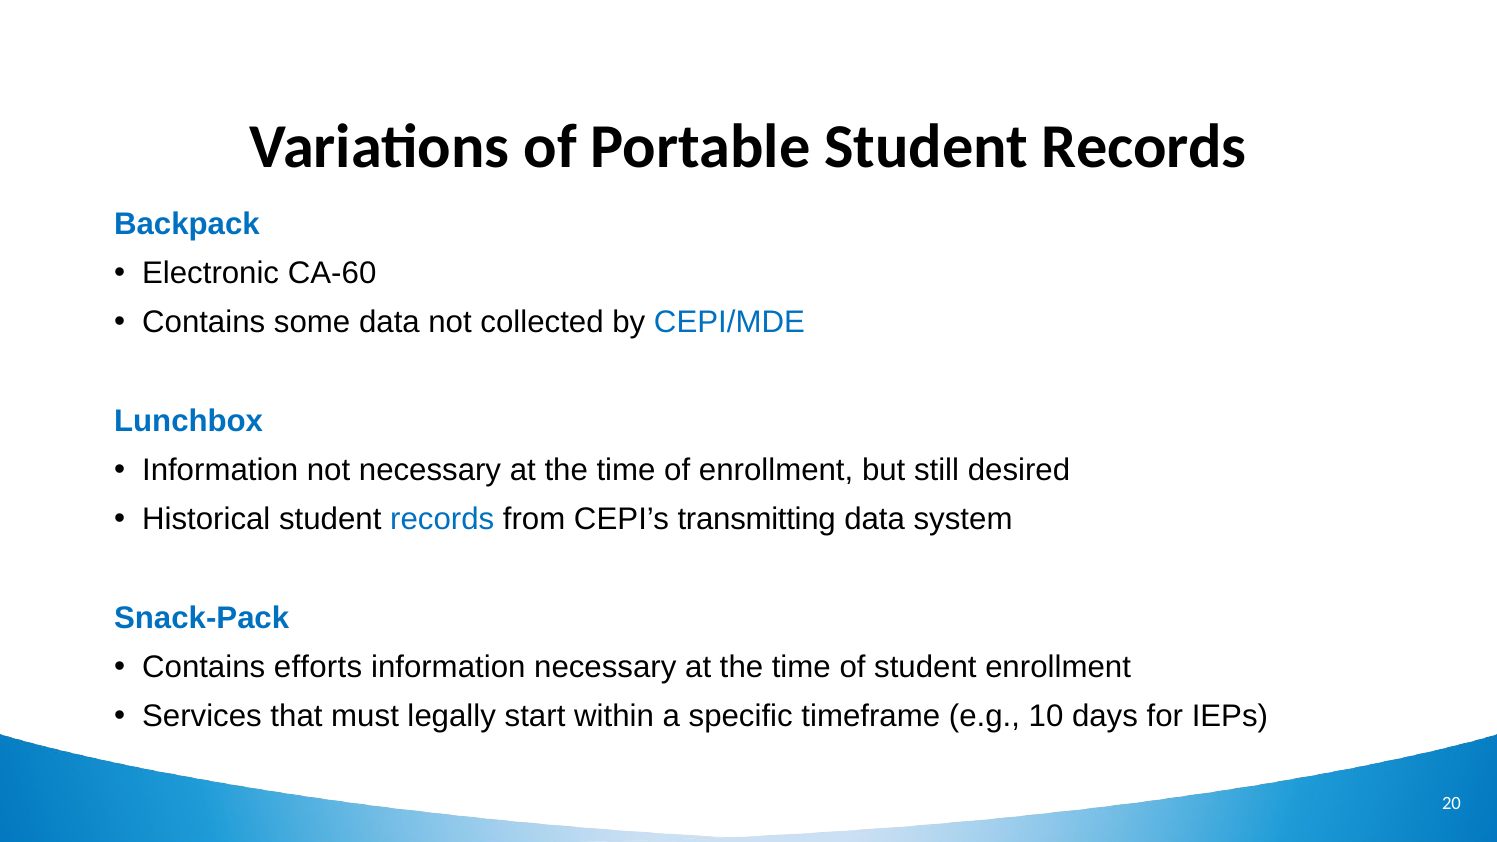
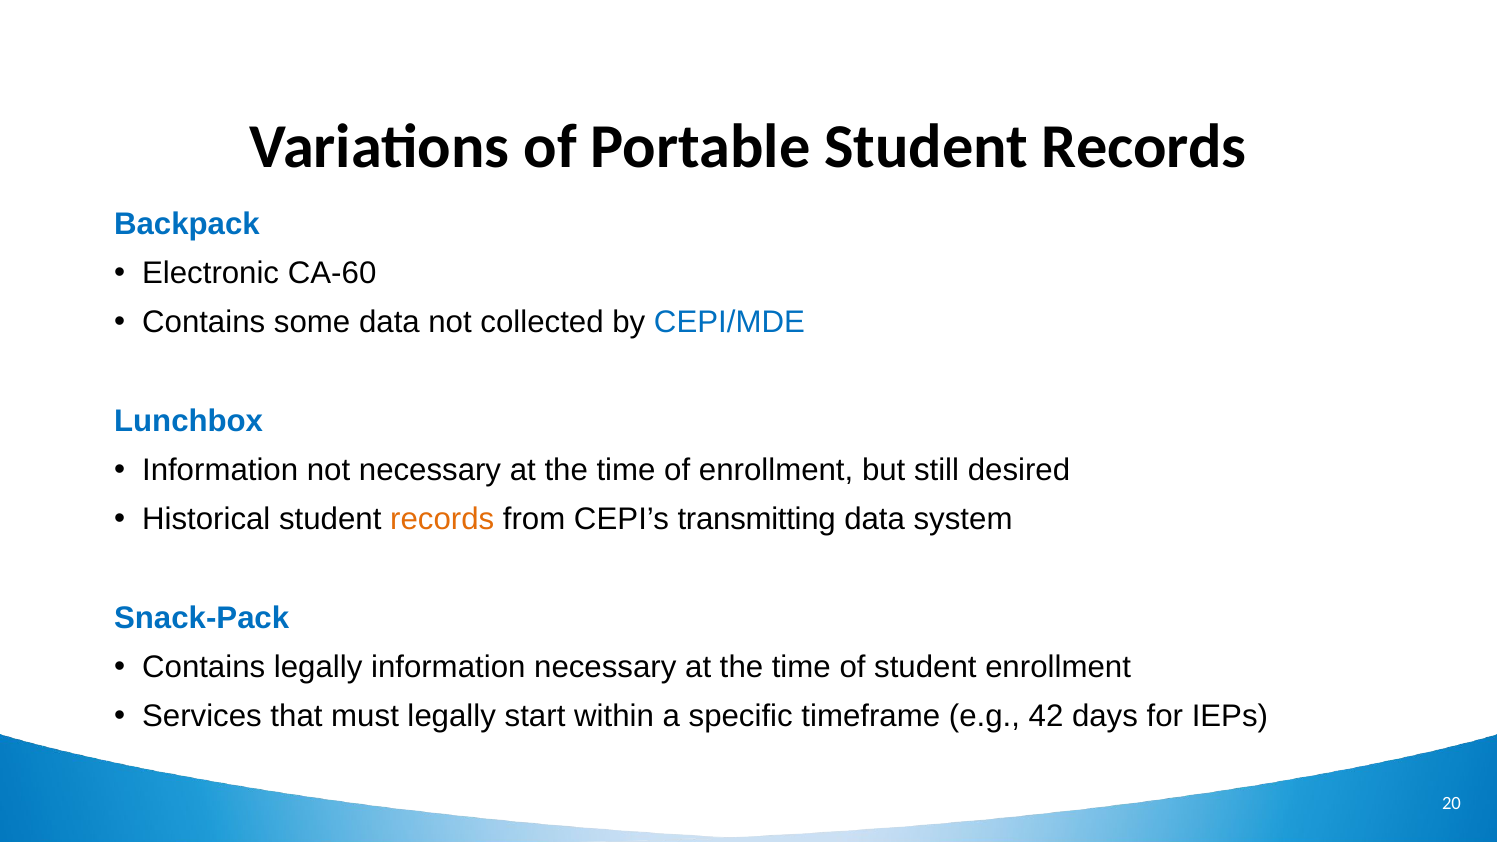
records at (442, 520) colour: blue -> orange
Contains efforts: efforts -> legally
10: 10 -> 42
